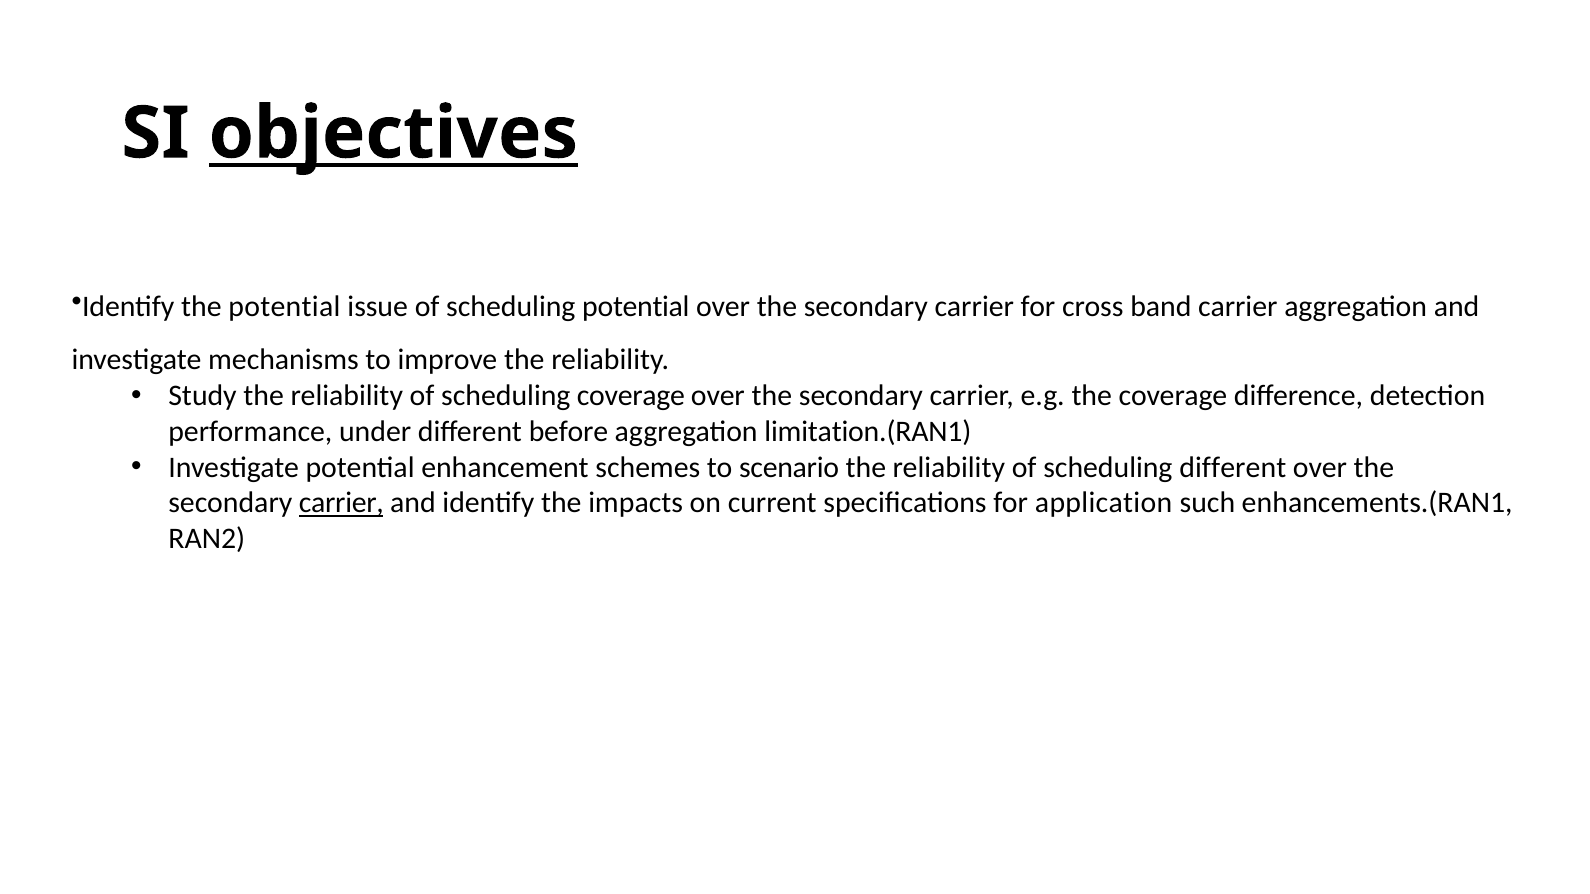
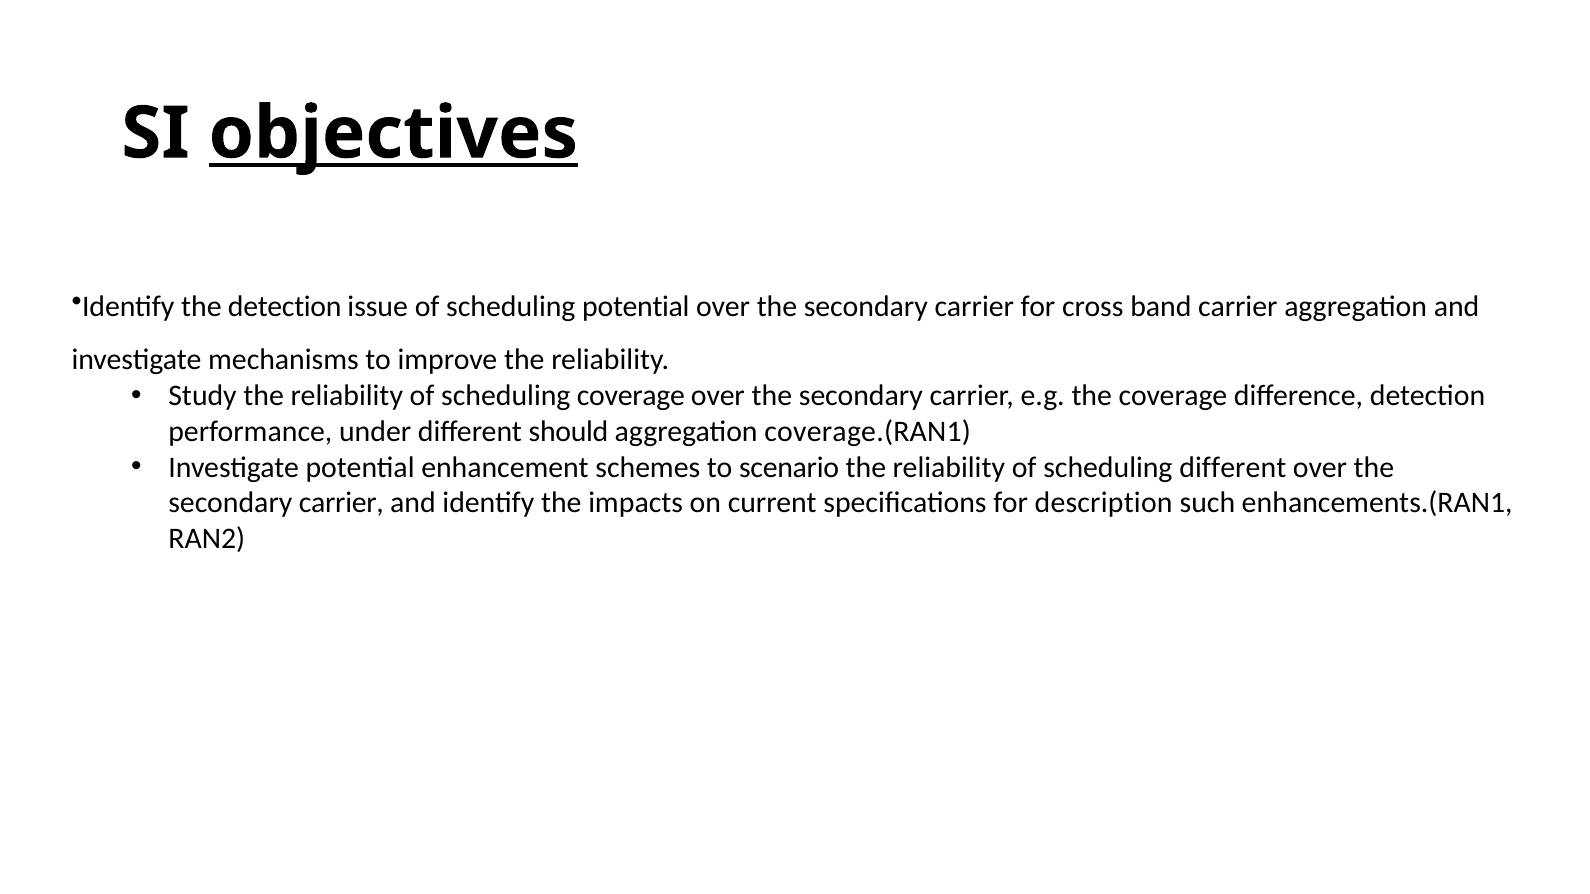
the potential: potential -> detection
before: before -> should
limitation.(RAN1: limitation.(RAN1 -> coverage.(RAN1
carrier at (341, 503) underline: present -> none
application: application -> description
